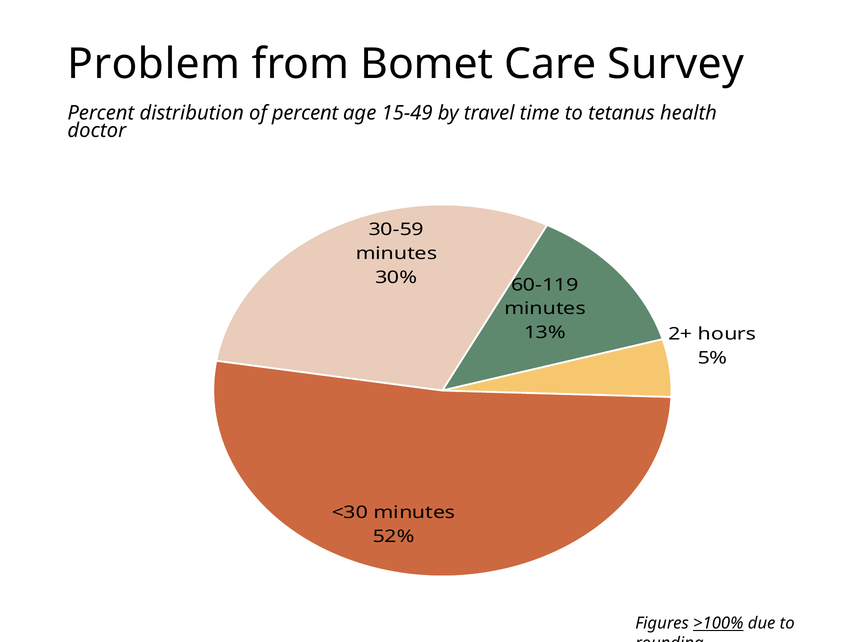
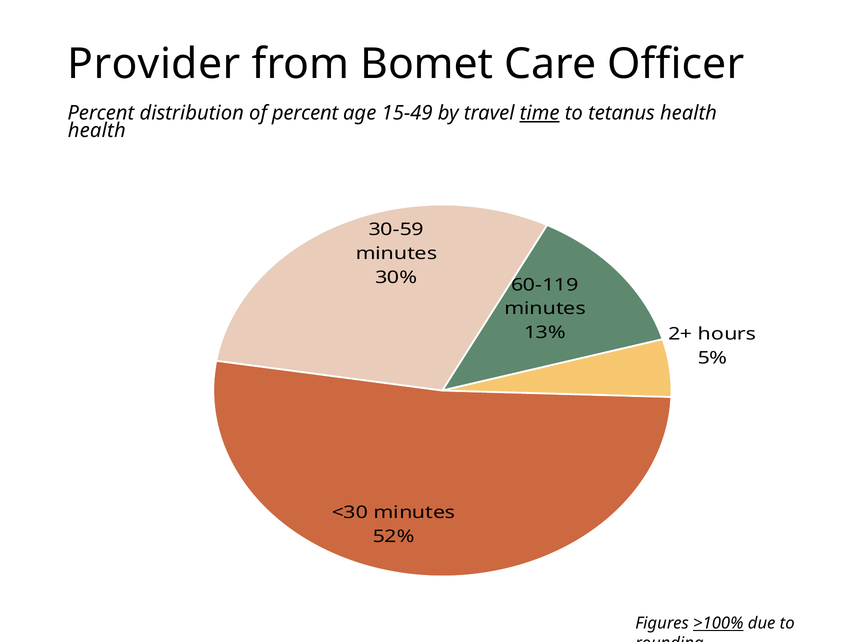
Problem: Problem -> Provider
Survey: Survey -> Officer
time underline: none -> present
doctor at (97, 131): doctor -> health
